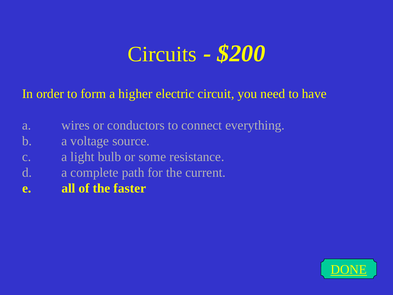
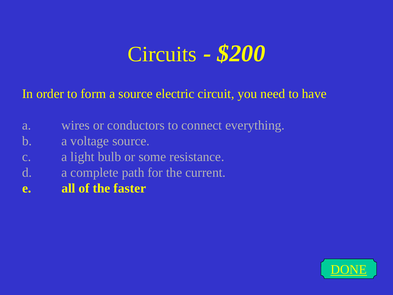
a higher: higher -> source
